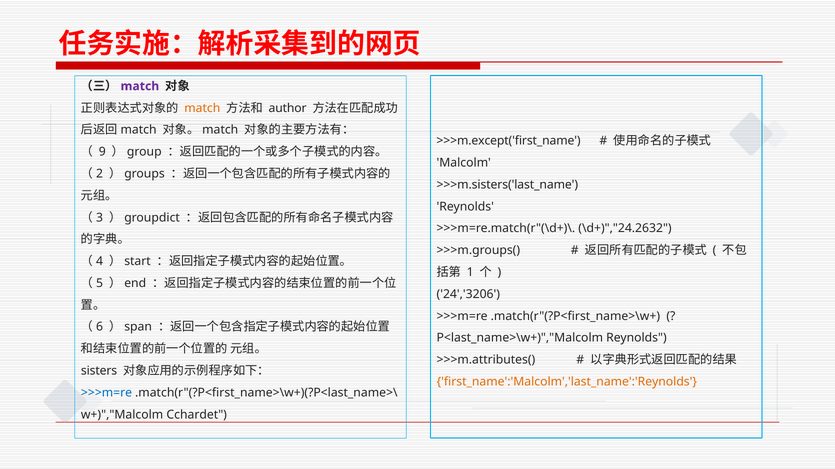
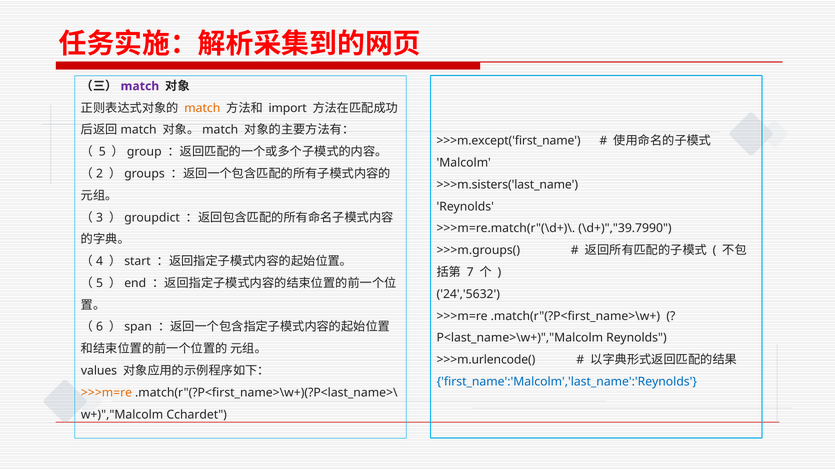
author: author -> import
9: 9 -> 5
\d+)","24.2632: \d+)","24.2632 -> \d+)","39.7990
1: 1 -> 7
24','3206: 24','3206 -> 24','5632
>>>m.attributes(: >>>m.attributes( -> >>>m.urlencode(
sisters: sisters -> values
ﬁrst_name':'Malcolm','last_name':'Reynolds colour: orange -> blue
>>>m=re at (107, 393) colour: blue -> orange
